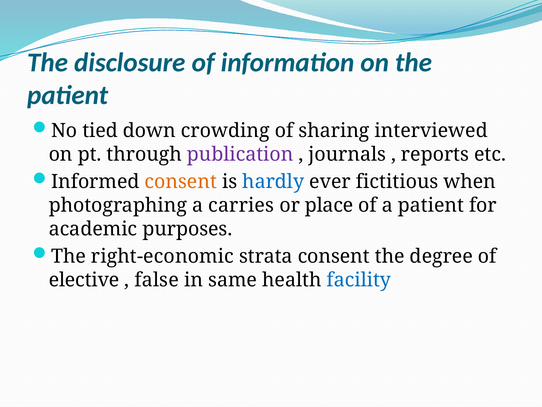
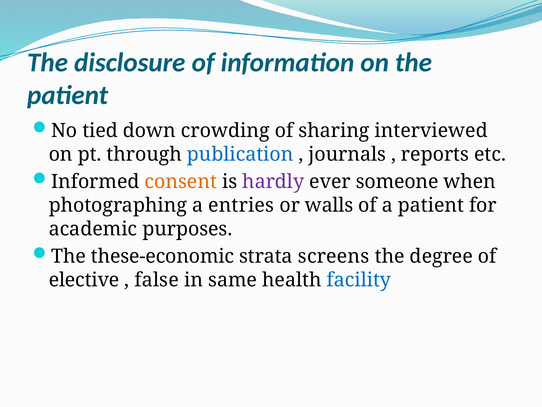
publication colour: purple -> blue
hardly colour: blue -> purple
fictitious: fictitious -> someone
carries: carries -> entries
place: place -> walls
right-economic: right-economic -> these-economic
strata consent: consent -> screens
